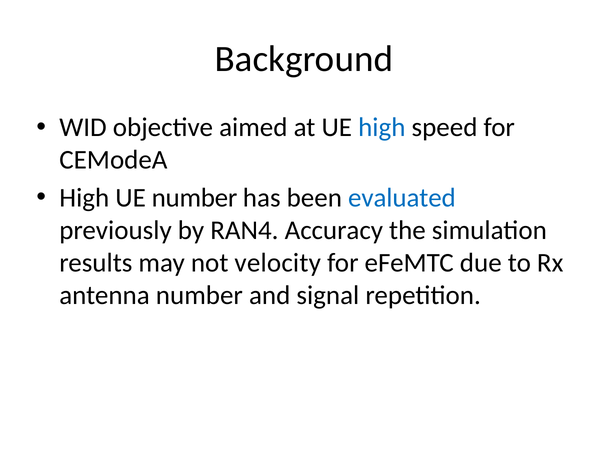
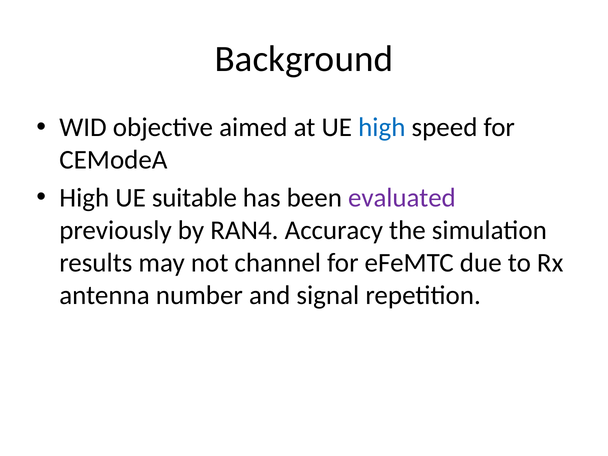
UE number: number -> suitable
evaluated colour: blue -> purple
velocity: velocity -> channel
